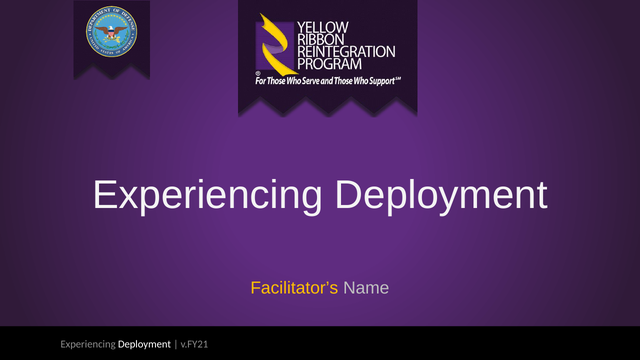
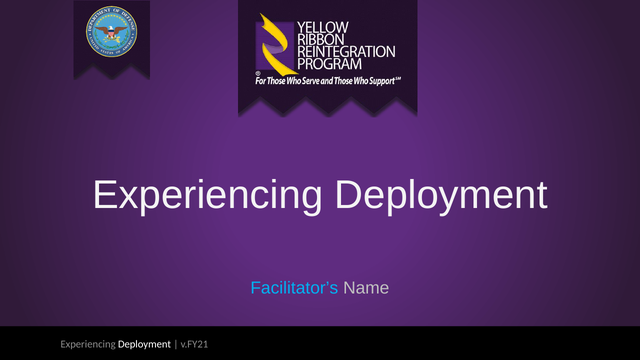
Facilitator’s colour: yellow -> light blue
